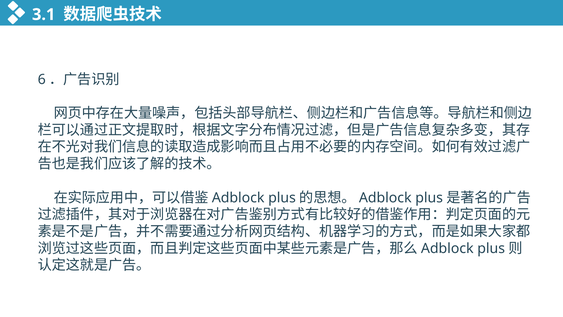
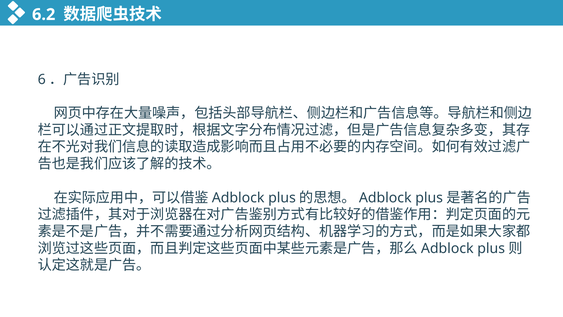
3.1: 3.1 -> 6.2
